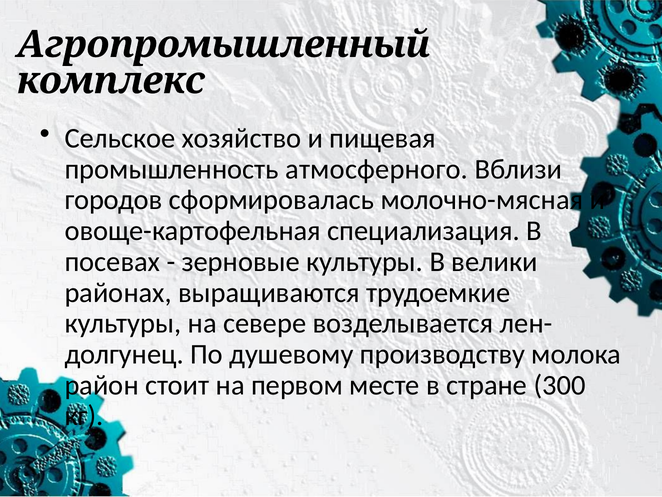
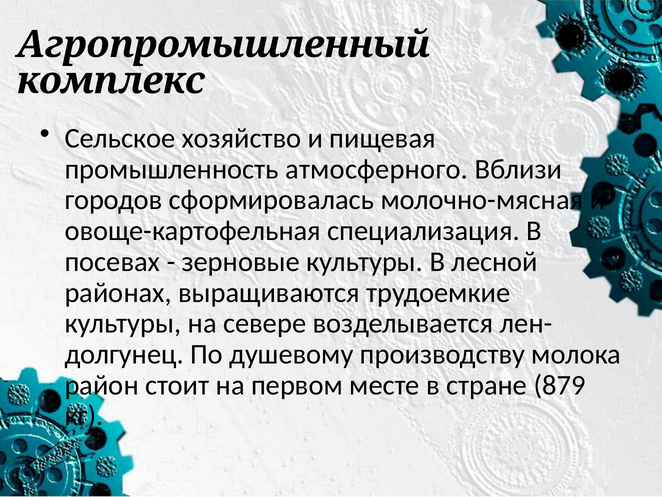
велики: велики -> лесной
300: 300 -> 879
